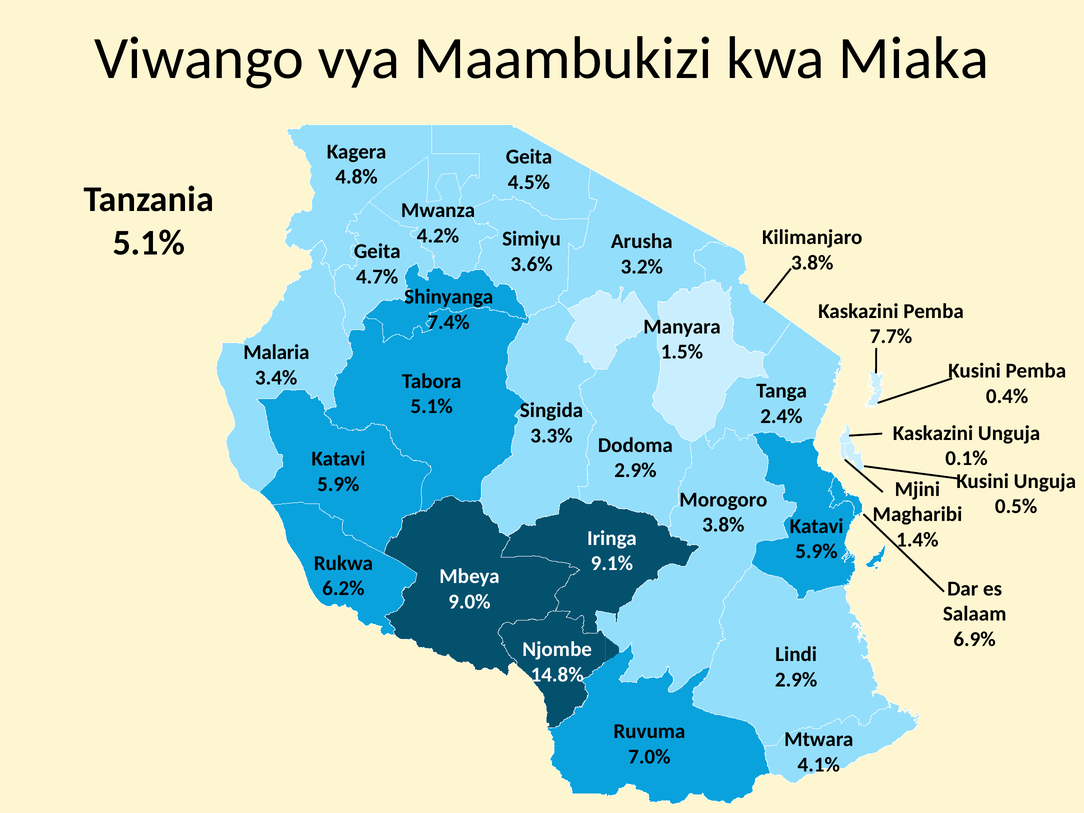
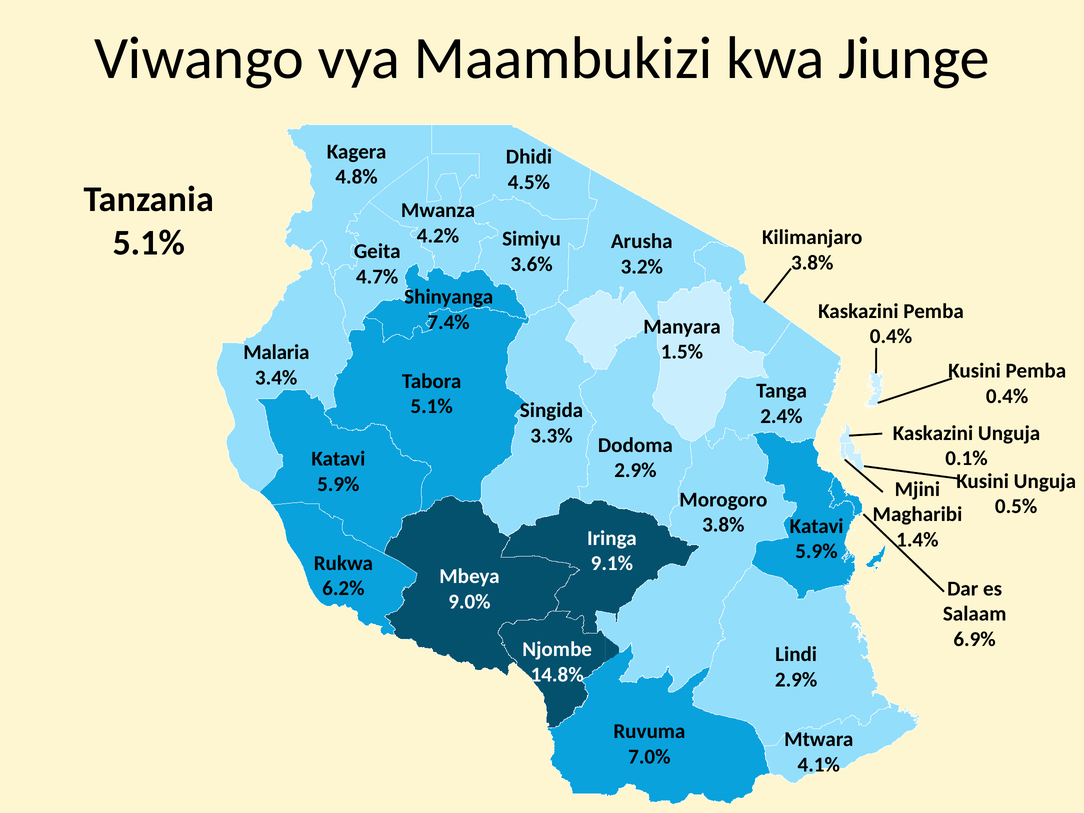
Miaka: Miaka -> Jiunge
Geita at (529, 157): Geita -> Dhidi
7.7% at (891, 336): 7.7% -> 0.4%
